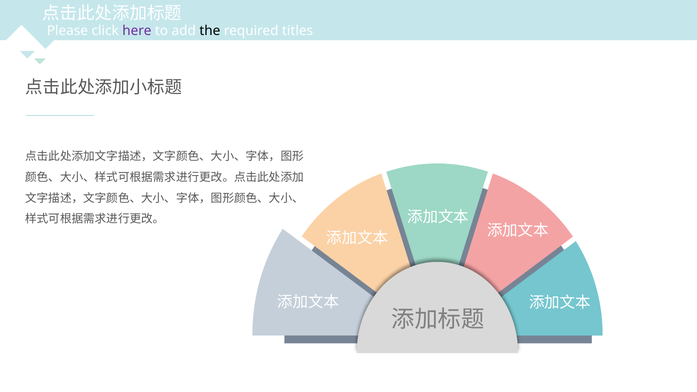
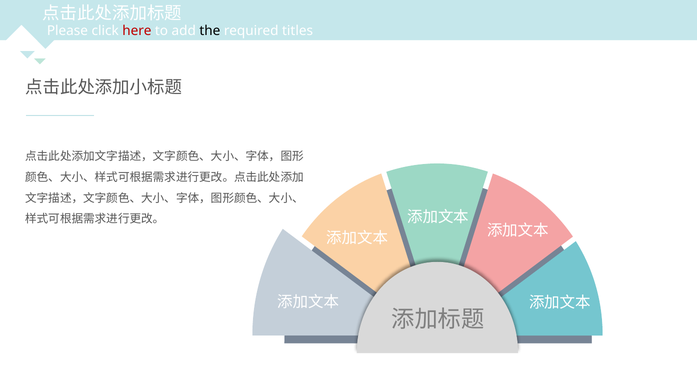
here colour: purple -> red
